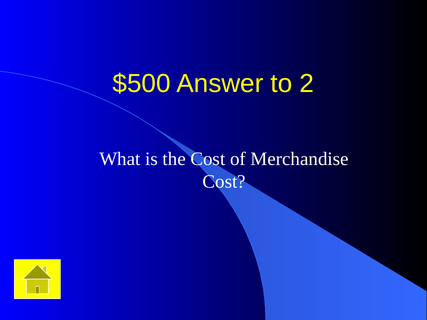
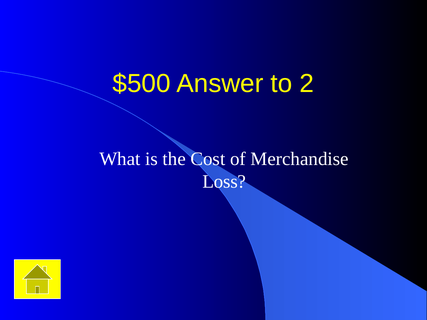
Cost at (224, 182): Cost -> Loss
